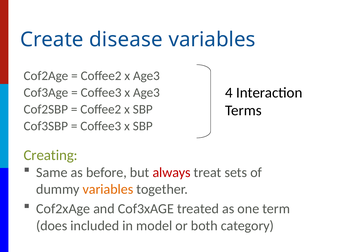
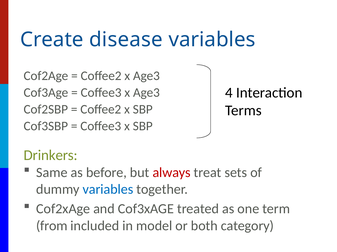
Creating: Creating -> Drinkers
variables at (108, 190) colour: orange -> blue
does: does -> from
